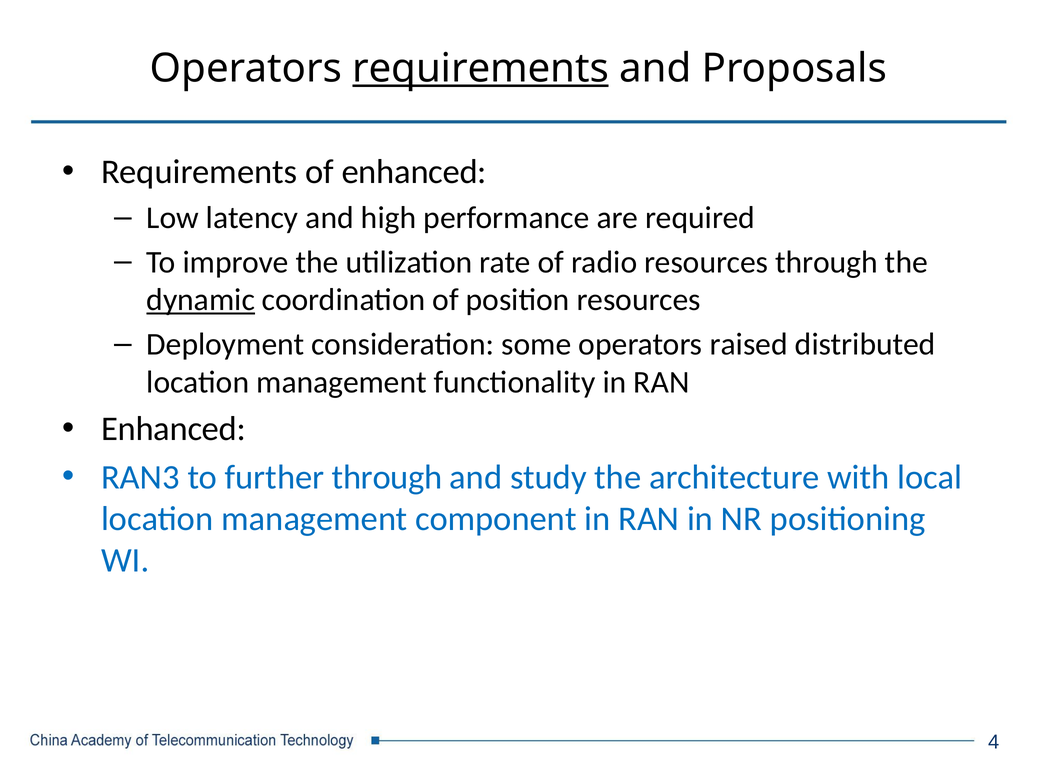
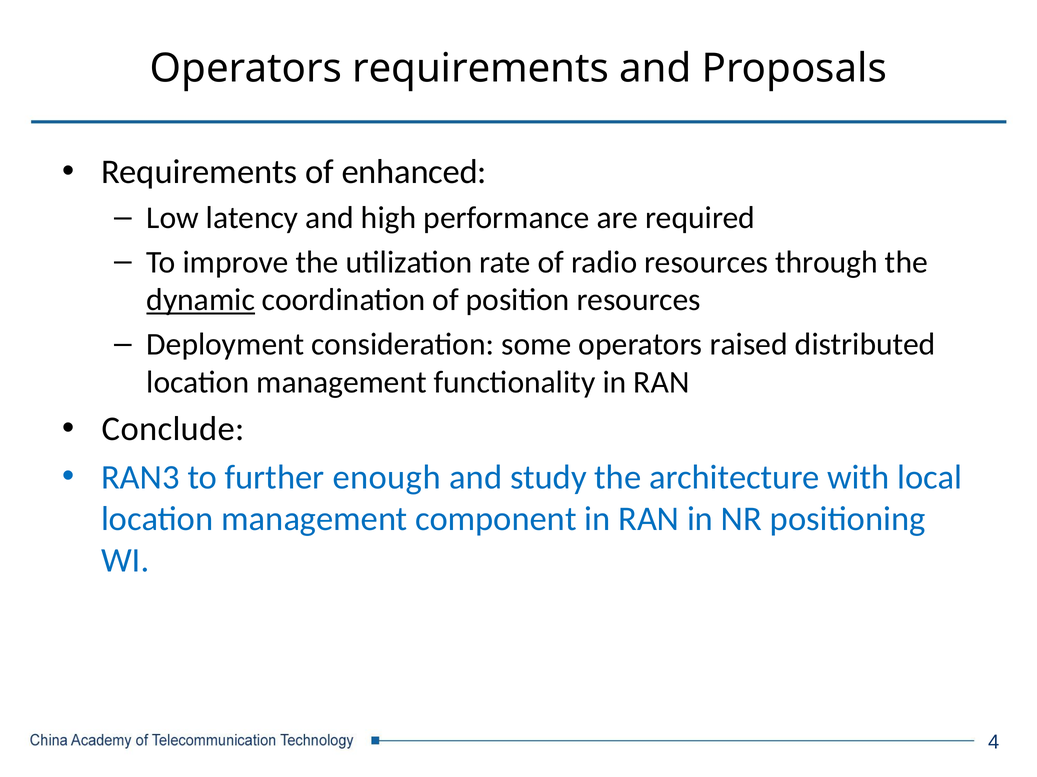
requirements at (481, 68) underline: present -> none
Enhanced at (174, 429): Enhanced -> Conclude
further through: through -> enough
